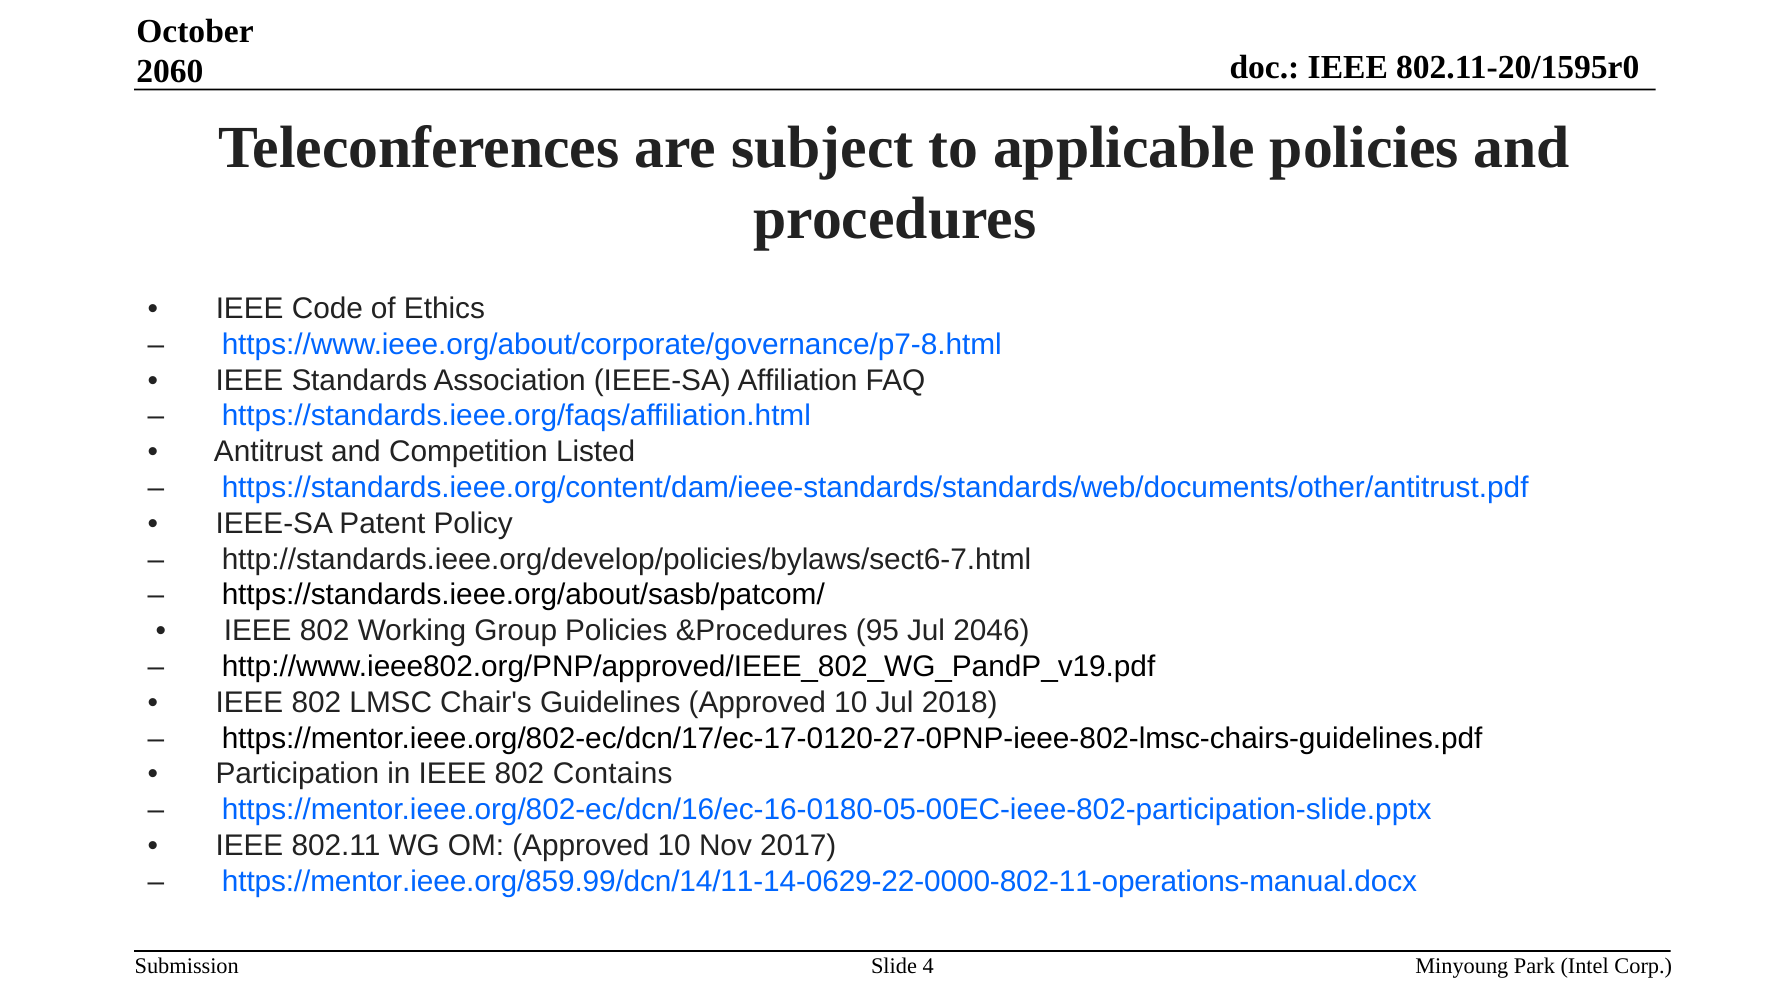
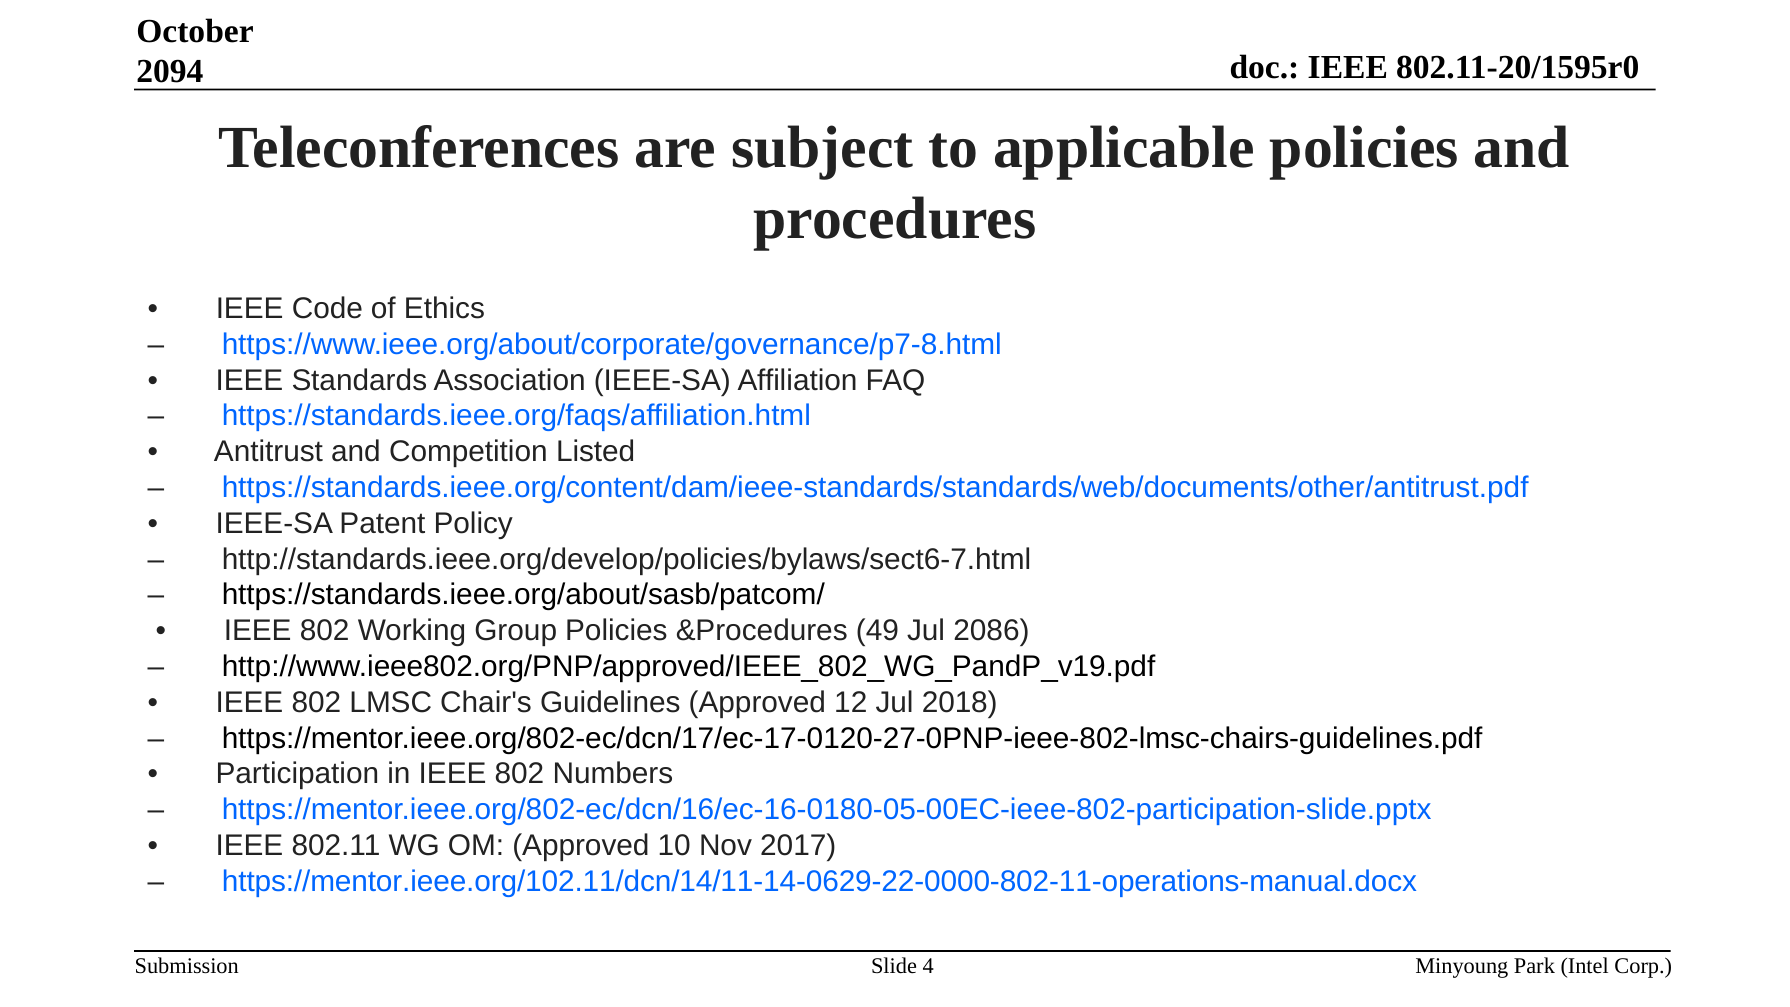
2060: 2060 -> 2094
95: 95 -> 49
2046: 2046 -> 2086
Guidelines Approved 10: 10 -> 12
Contains: Contains -> Numbers
https://mentor.ieee.org/859.99/dcn/14/11-14-0629-22-0000-802-11-operations-manual.docx: https://mentor.ieee.org/859.99/dcn/14/11-14-0629-22-0000-802-11-operations-manual.docx -> https://mentor.ieee.org/102.11/dcn/14/11-14-0629-22-0000-802-11-operations-manual.docx
